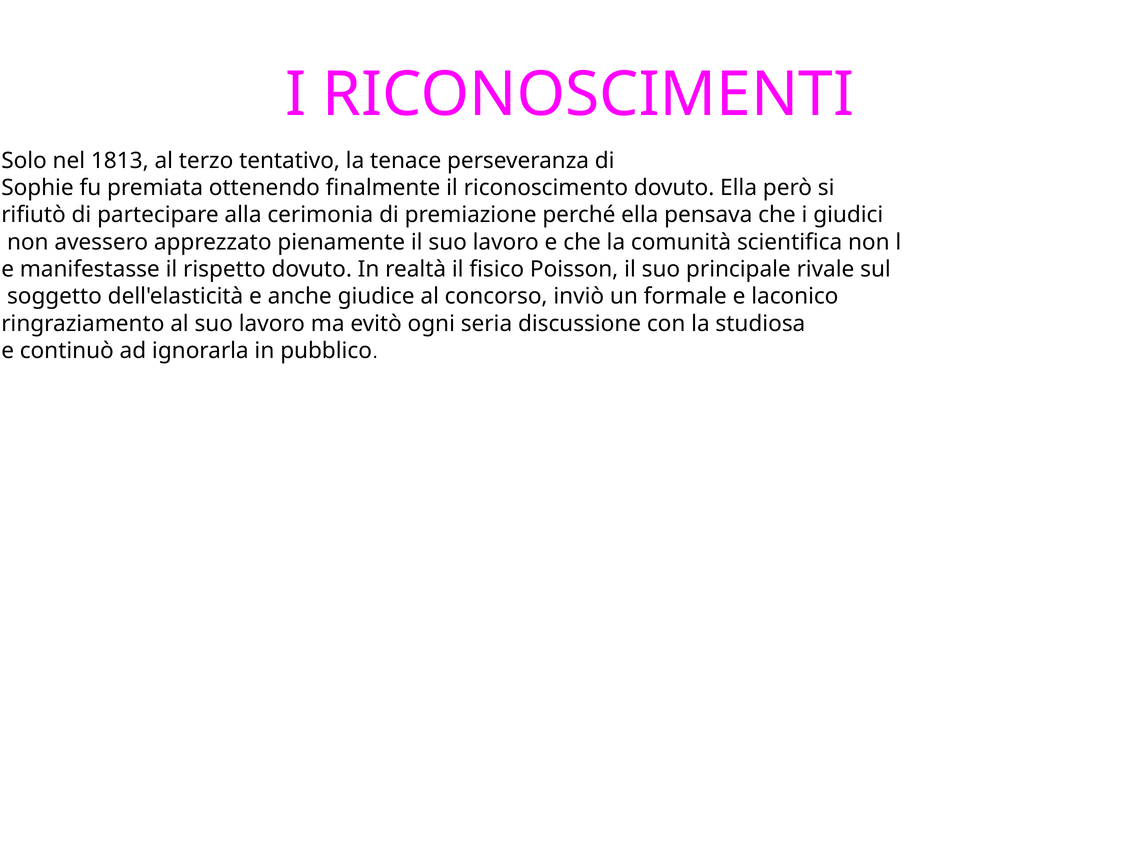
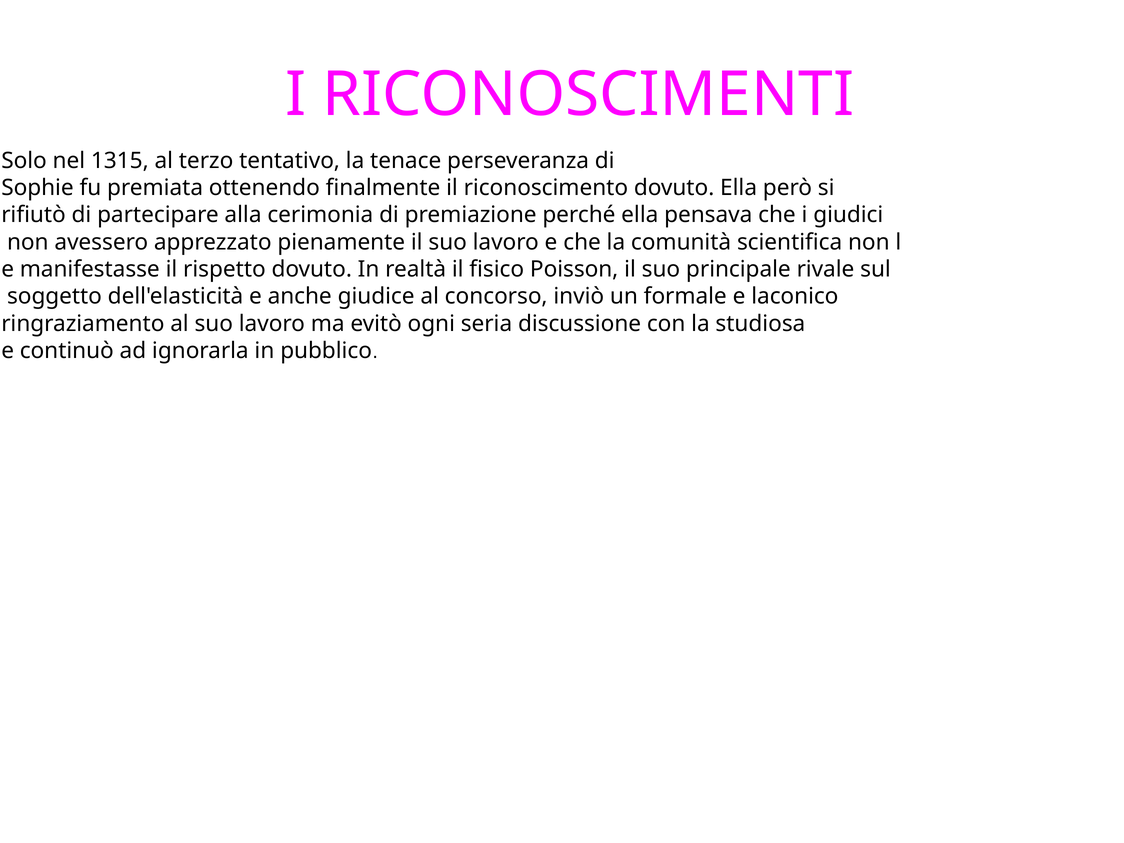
1813: 1813 -> 1315
